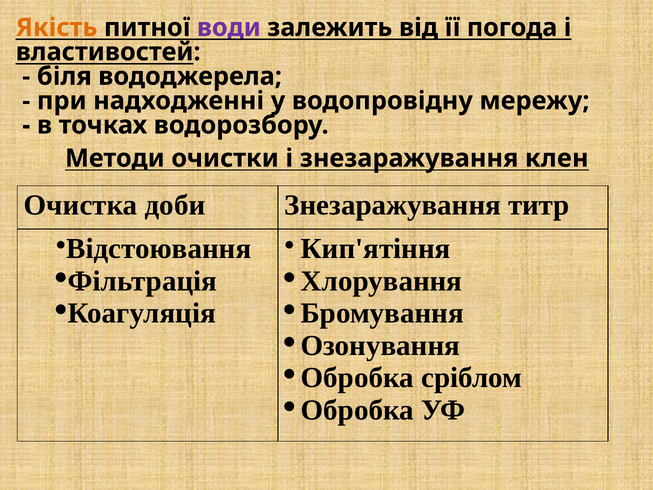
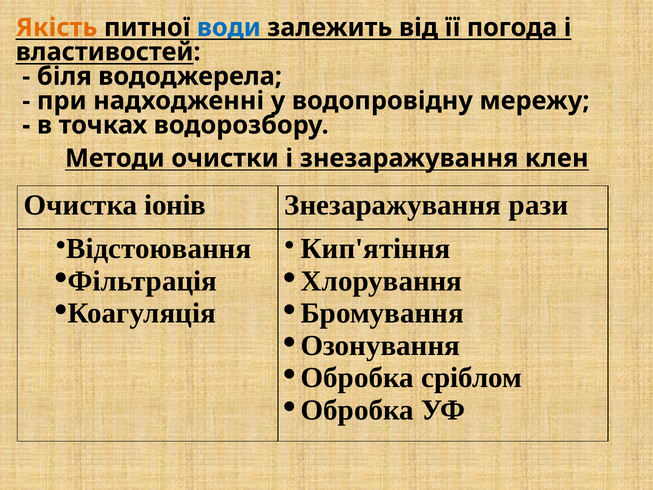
води colour: purple -> blue
доби: доби -> іонів
титр: титр -> рази
